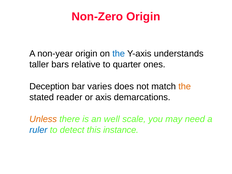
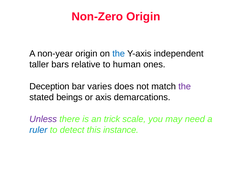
understands: understands -> independent
quarter: quarter -> human
the at (185, 86) colour: orange -> purple
reader: reader -> beings
Unless colour: orange -> purple
well: well -> trick
